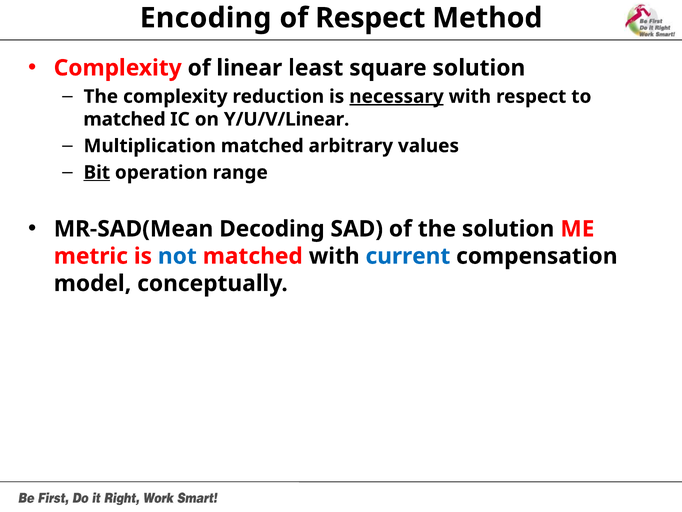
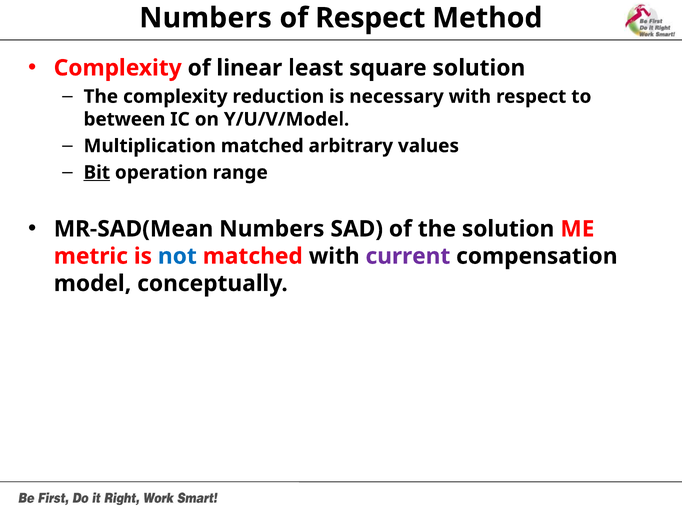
Encoding at (206, 18): Encoding -> Numbers
necessary underline: present -> none
matched at (125, 119): matched -> between
Y/U/V/Linear: Y/U/V/Linear -> Y/U/V/Model
MR-SAD(Mean Decoding: Decoding -> Numbers
current colour: blue -> purple
